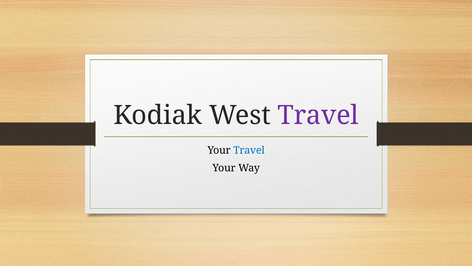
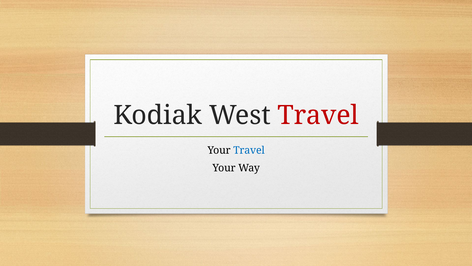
Travel at (318, 115) colour: purple -> red
